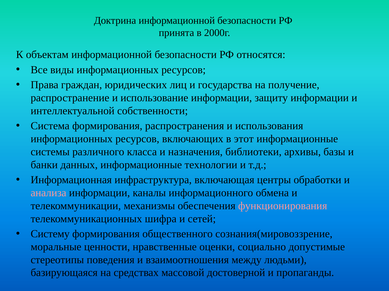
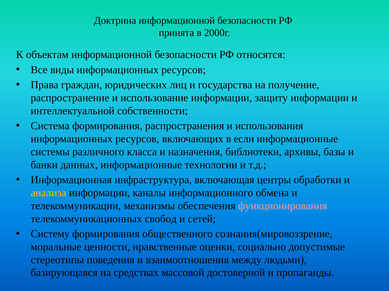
этот: этот -> если
анализа colour: pink -> yellow
шифра: шифра -> свобод
